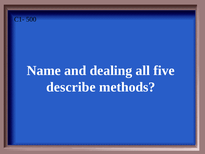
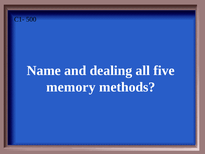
describe: describe -> memory
